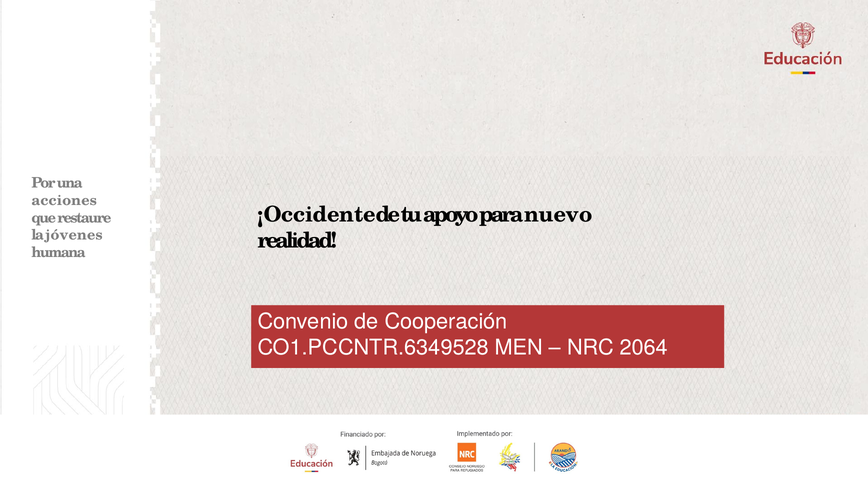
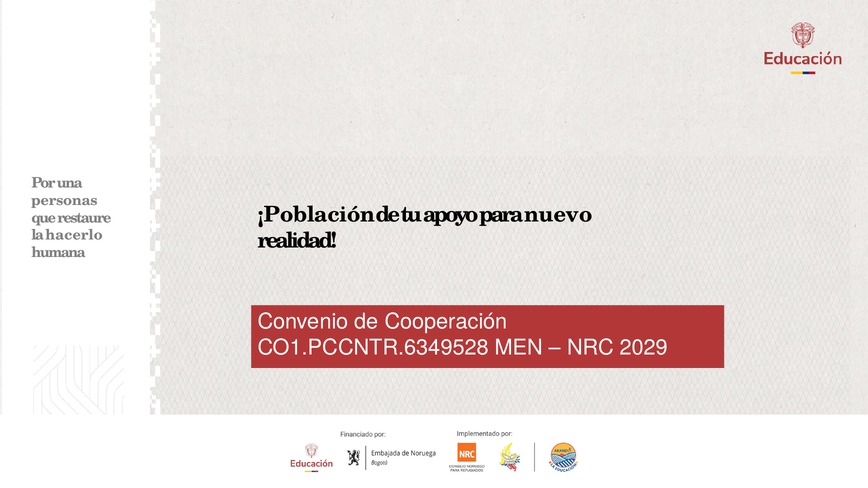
acciones: acciones -> personas
¡Occidente: ¡Occidente -> ¡Población
jóvenes: jóvenes -> hacerlo
2064: 2064 -> 2029
